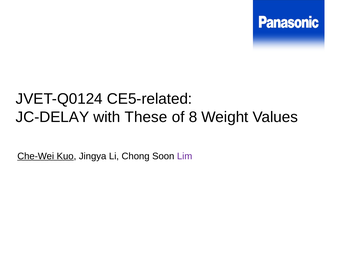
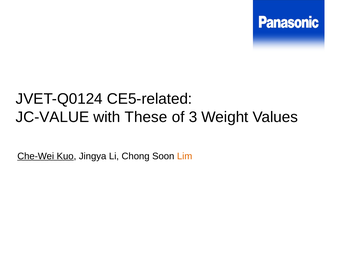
JC-DELAY: JC-DELAY -> JC-VALUE
8: 8 -> 3
Lim colour: purple -> orange
